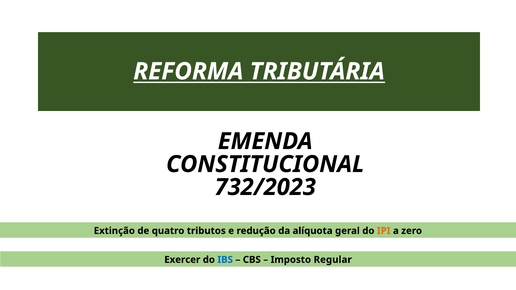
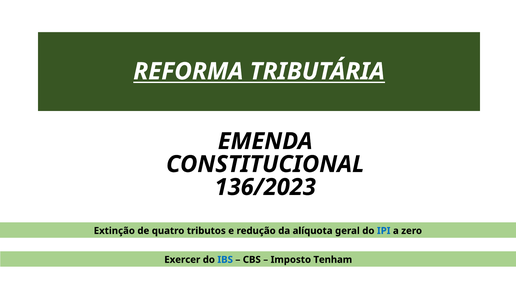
732/2023: 732/2023 -> 136/2023
IPI colour: orange -> blue
Regular: Regular -> Tenham
